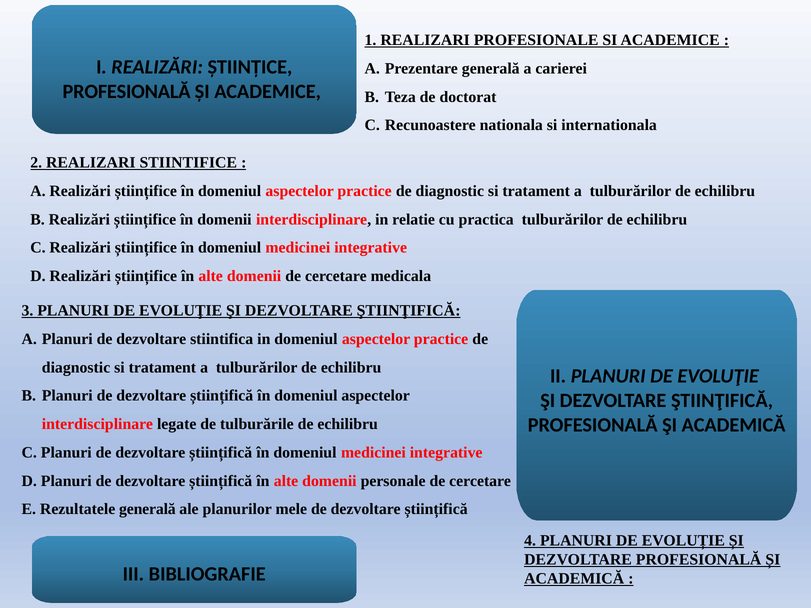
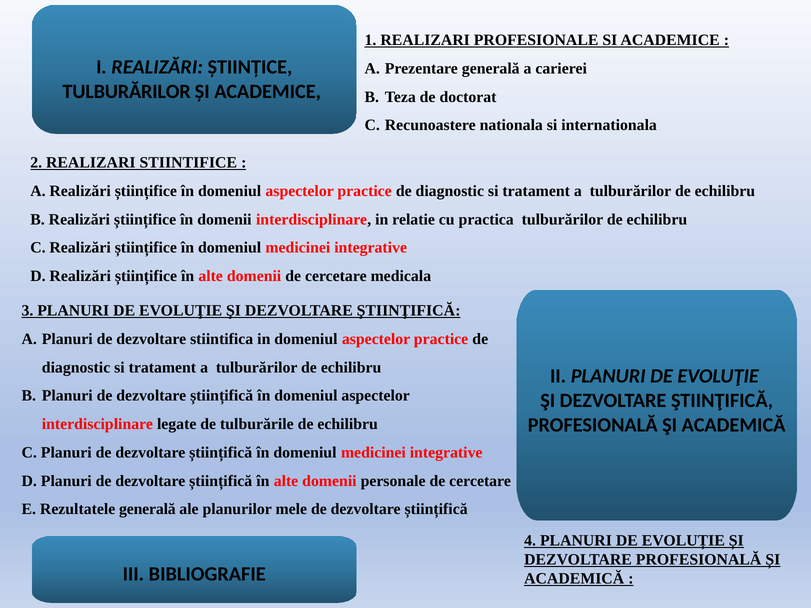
PROFESIONALĂ at (127, 91): PROFESIONALĂ -> TULBURĂRILOR
